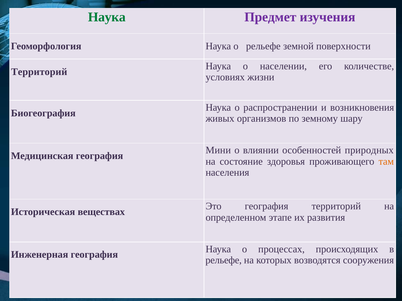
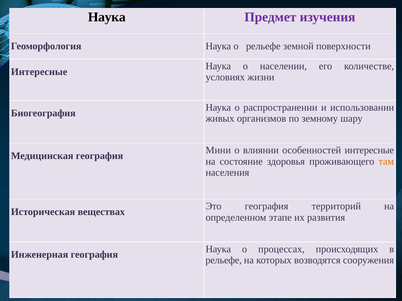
Наука at (107, 17) colour: green -> black
Территорий at (39, 72): Территорий -> Интересные
возникновения: возникновения -> использовании
особенностей природных: природных -> интересные
